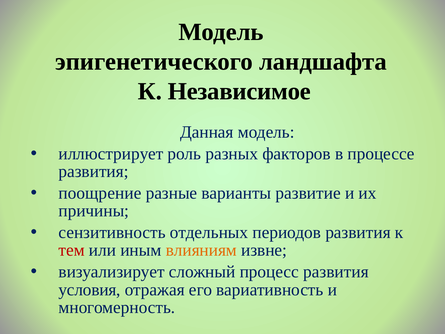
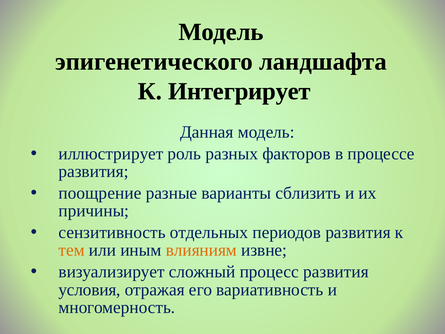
Независимое: Независимое -> Интегрирует
развитие: развитие -> сблизить
тем colour: red -> orange
